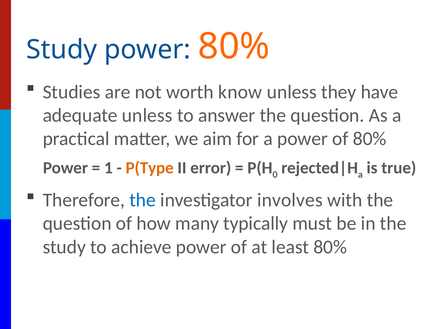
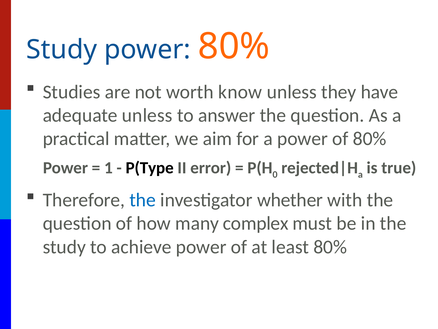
P(Type colour: orange -> black
involves: involves -> whether
typically: typically -> complex
